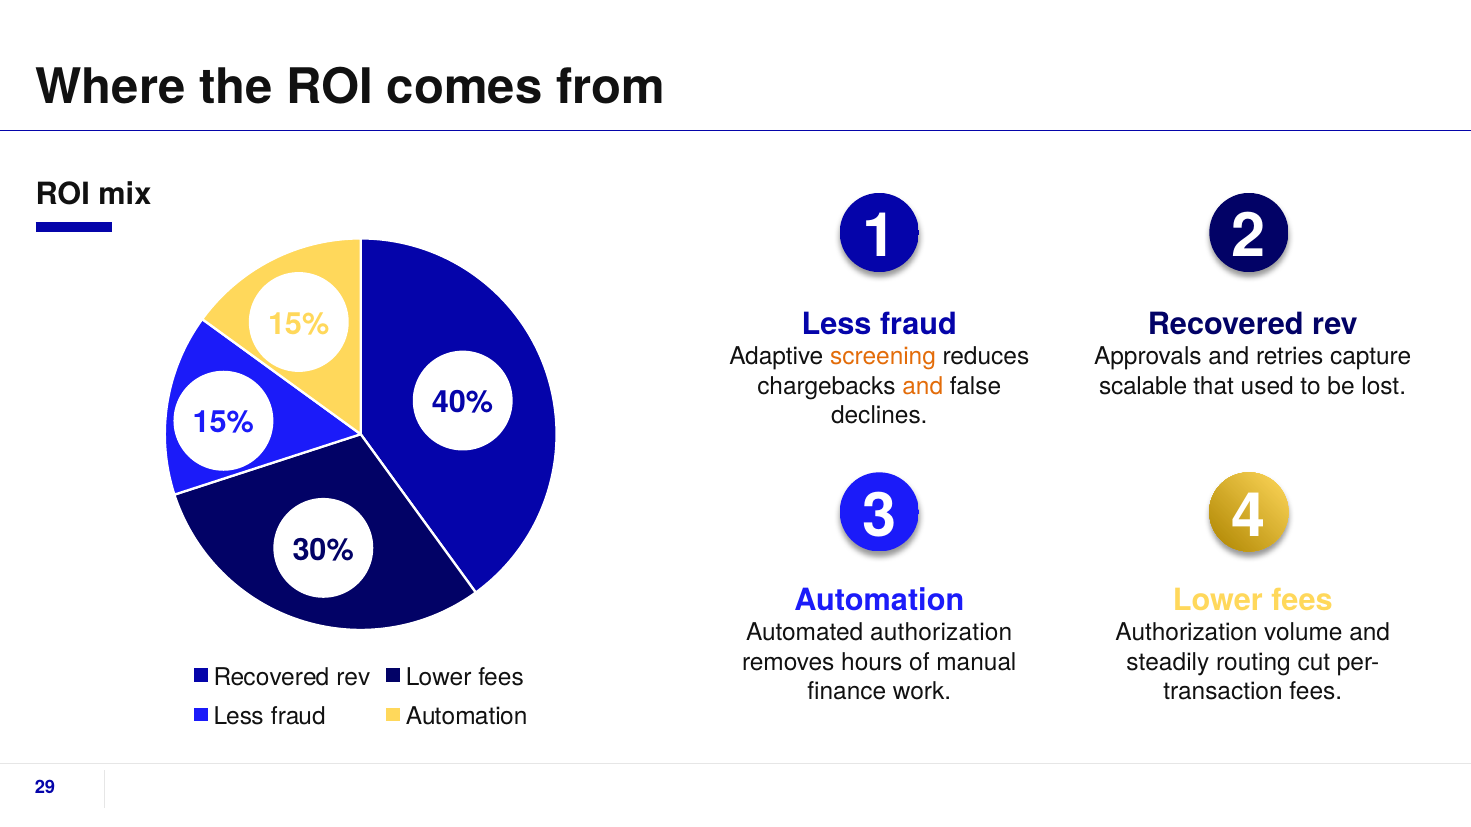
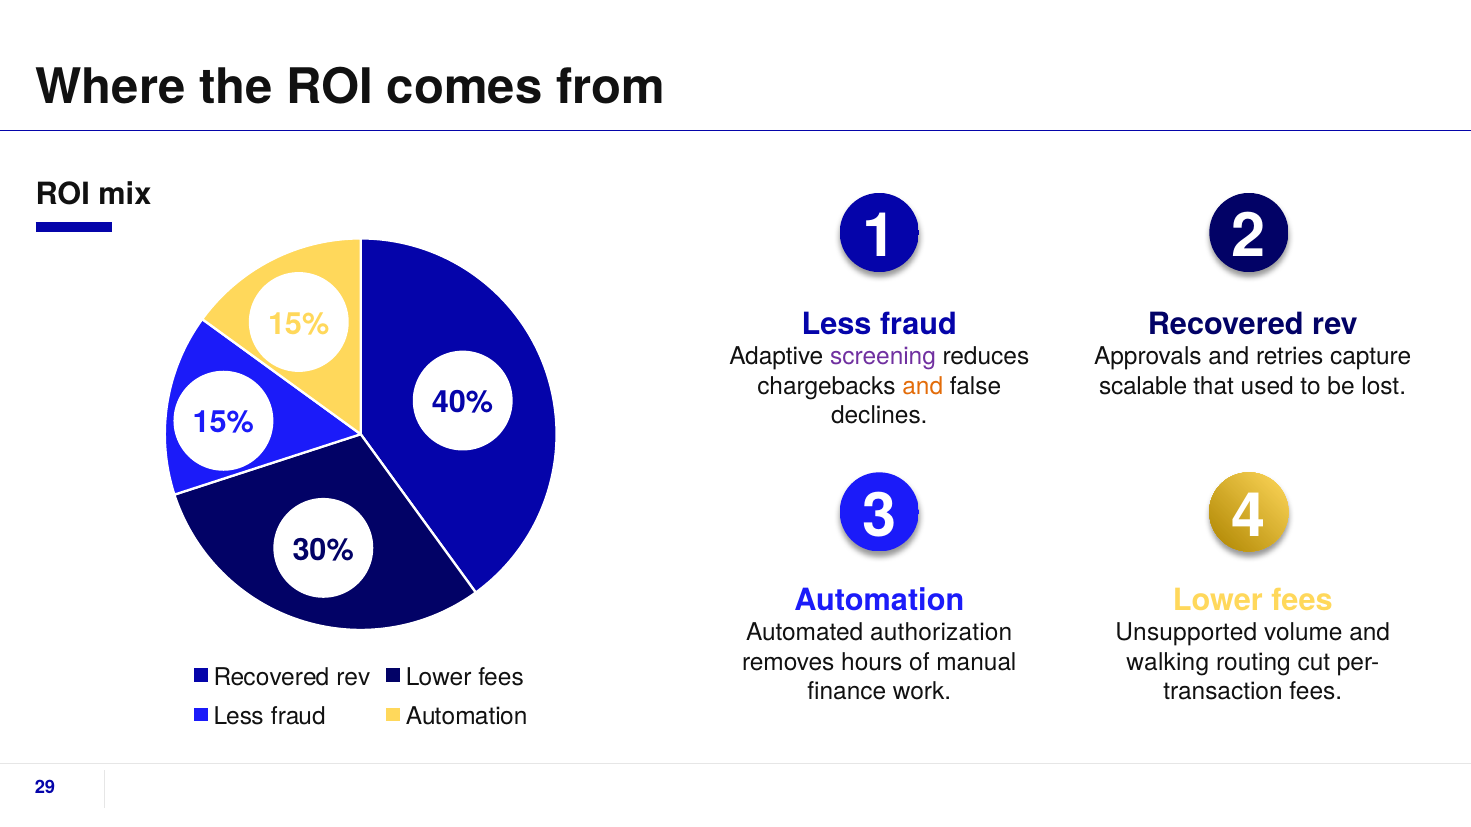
screening colour: orange -> purple
Authorization at (1186, 633): Authorization -> Unsupported
steadily: steadily -> walking
